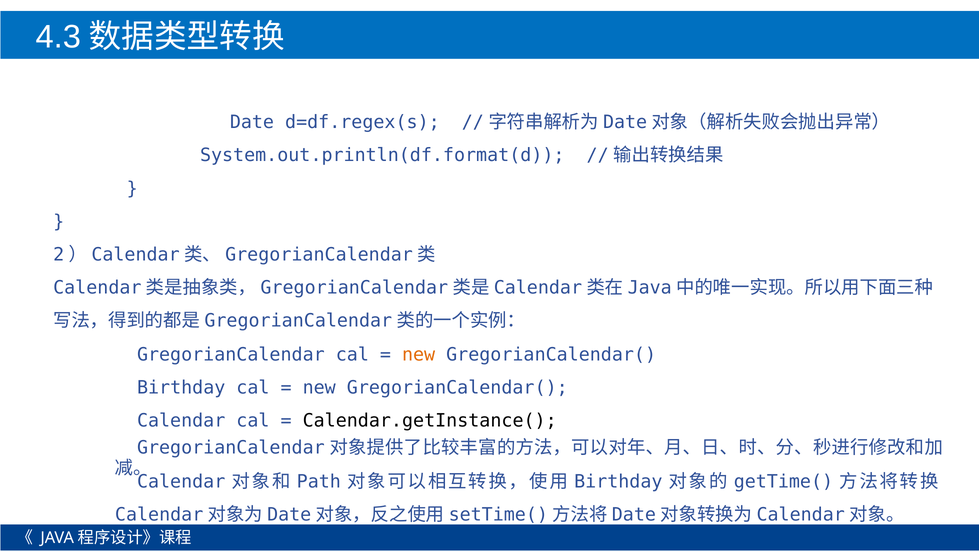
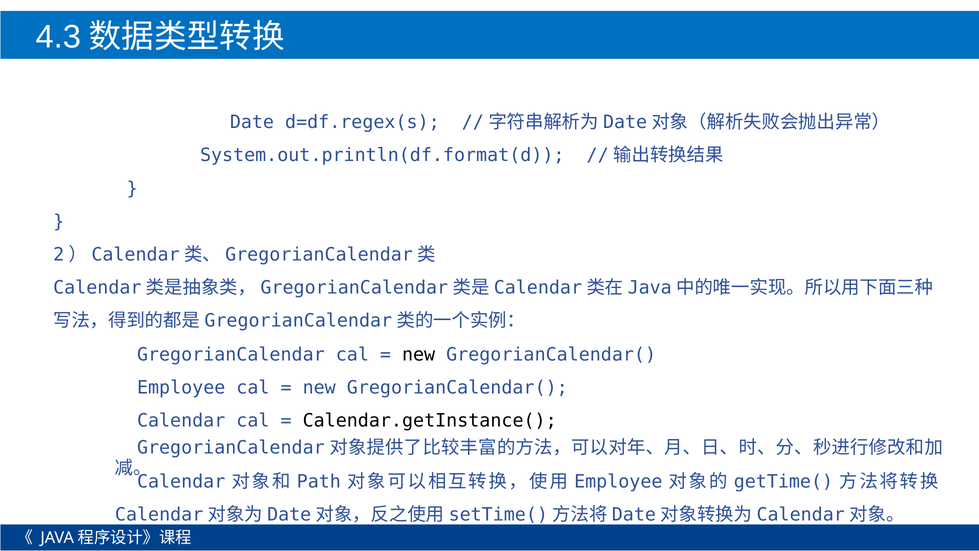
new at (419, 354) colour: orange -> black
Birthday at (181, 387): Birthday -> Employee
Birthday at (618, 482): Birthday -> Employee
